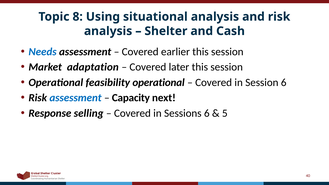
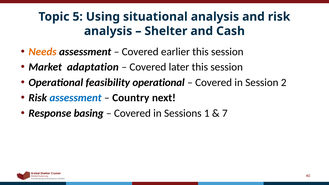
8: 8 -> 5
Needs colour: blue -> orange
Session 6: 6 -> 2
Capacity: Capacity -> Country
selling: selling -> basing
Sessions 6: 6 -> 1
5: 5 -> 7
